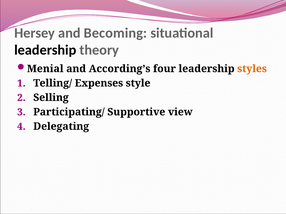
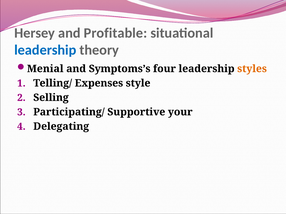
Becoming: Becoming -> Profitable
leadership at (45, 50) colour: black -> blue
According’s: According’s -> Symptoms’s
view: view -> your
